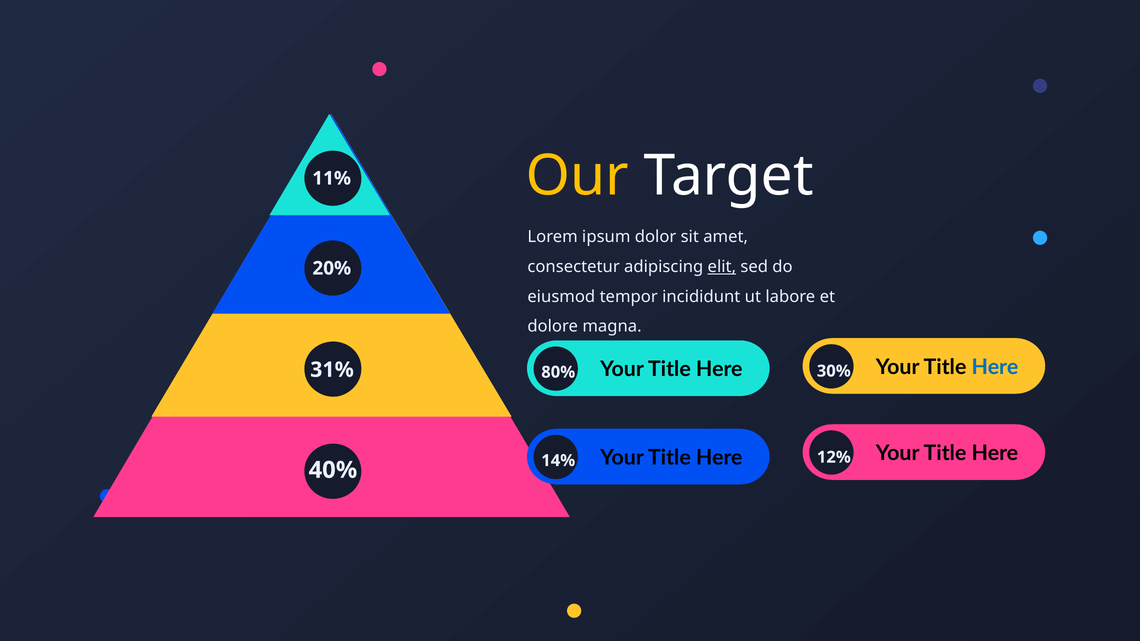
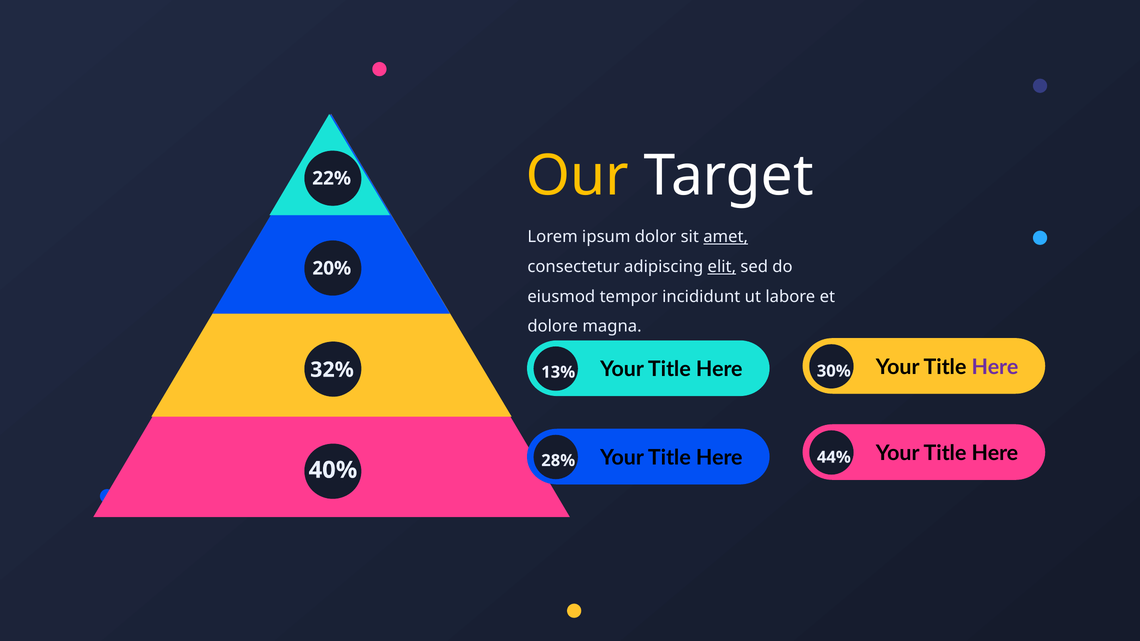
11%: 11% -> 22%
amet underline: none -> present
Here at (995, 367) colour: blue -> purple
31%: 31% -> 32%
80%: 80% -> 13%
12%: 12% -> 44%
14%: 14% -> 28%
